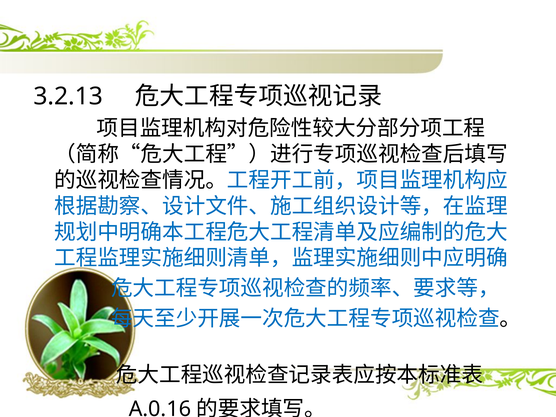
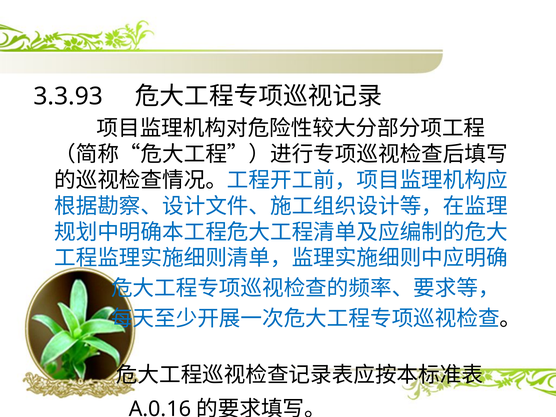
3.2.13: 3.2.13 -> 3.3.93
